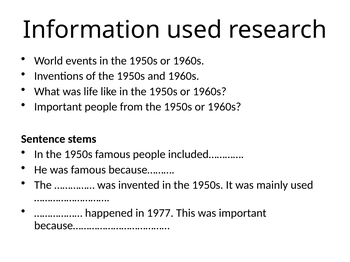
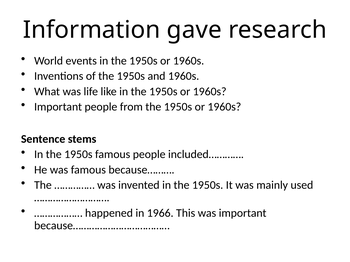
Information used: used -> gave
1977: 1977 -> 1966
